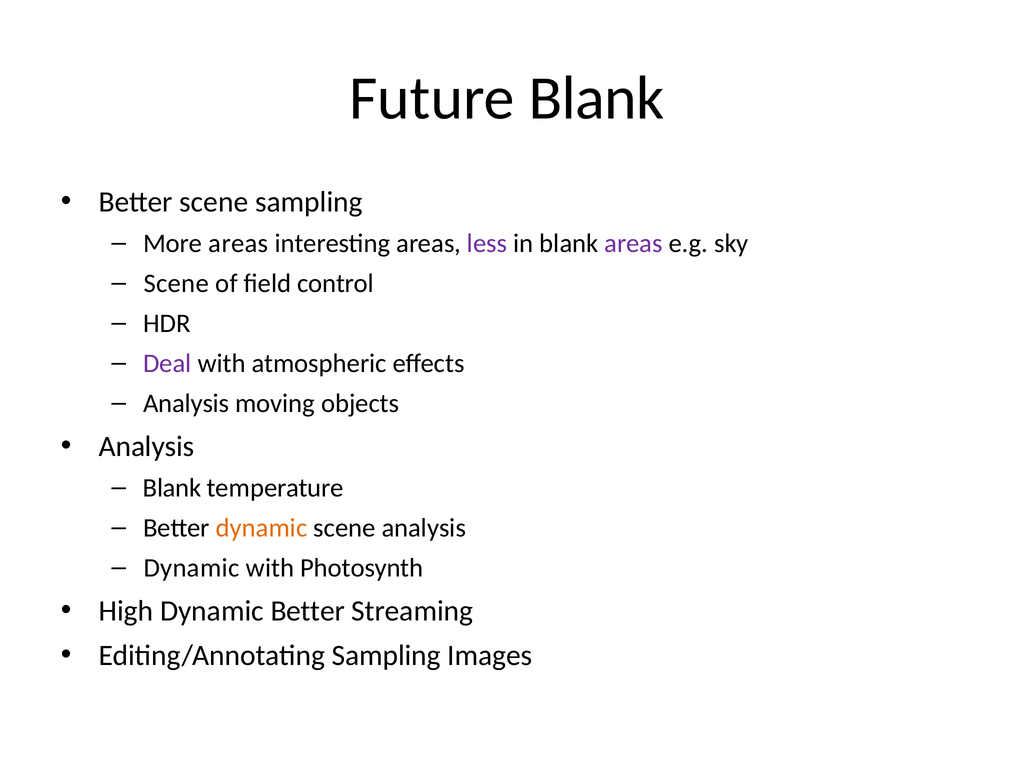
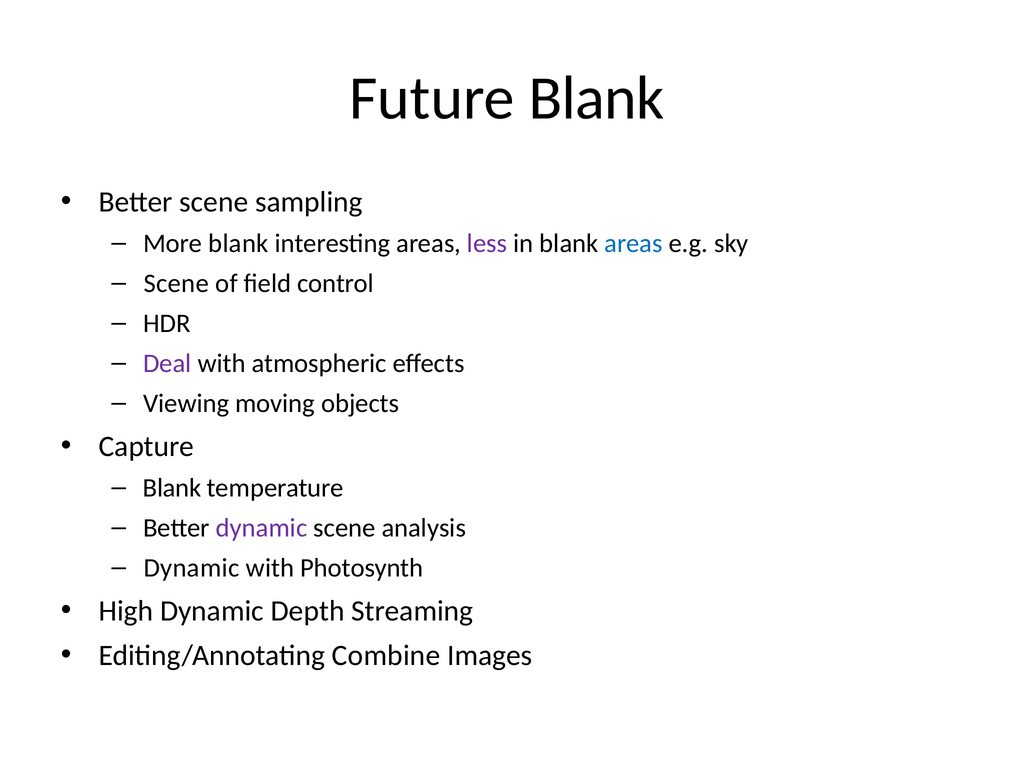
More areas: areas -> blank
areas at (633, 244) colour: purple -> blue
Analysis at (186, 403): Analysis -> Viewing
Analysis at (147, 446): Analysis -> Capture
dynamic at (262, 528) colour: orange -> purple
Dynamic Better: Better -> Depth
Editing/Annotating Sampling: Sampling -> Combine
